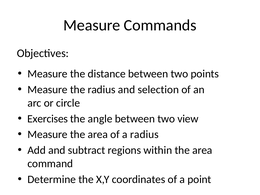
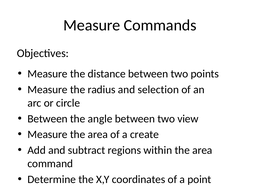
Exercises at (48, 119): Exercises -> Between
a radius: radius -> create
